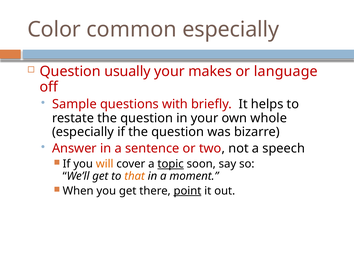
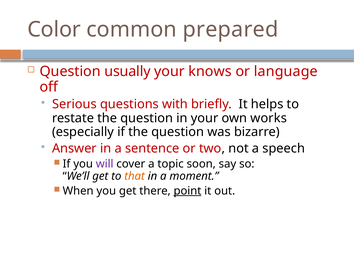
common especially: especially -> prepared
makes: makes -> knows
Sample: Sample -> Serious
whole: whole -> works
will colour: orange -> purple
topic underline: present -> none
